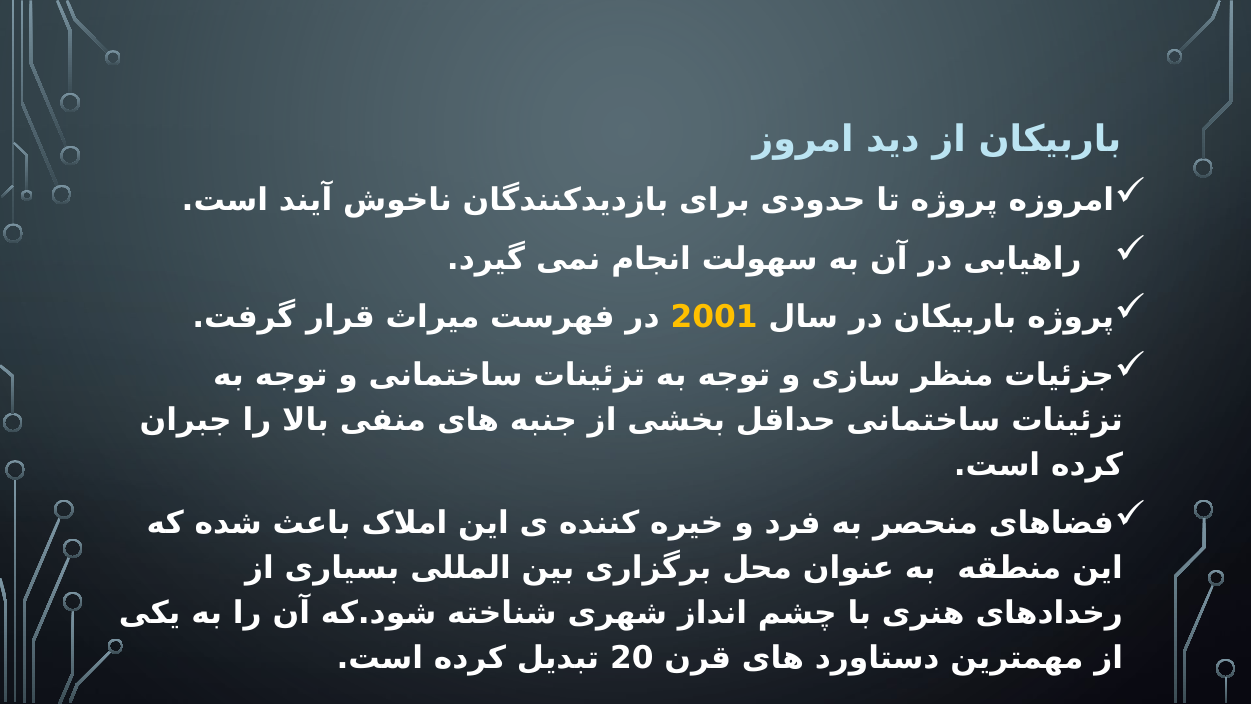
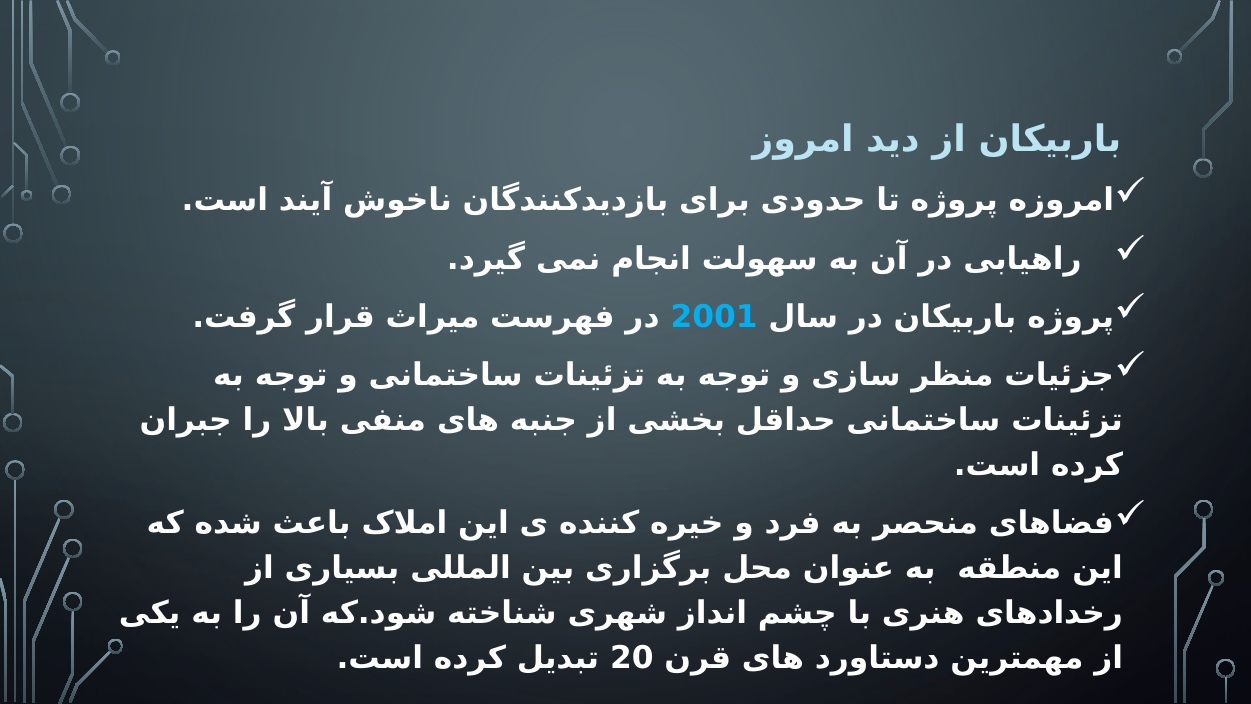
2001 colour: yellow -> light blue
